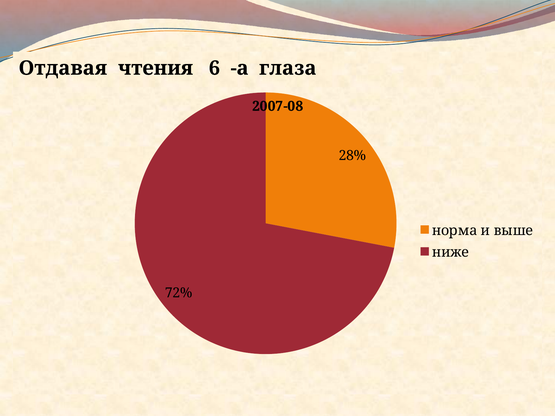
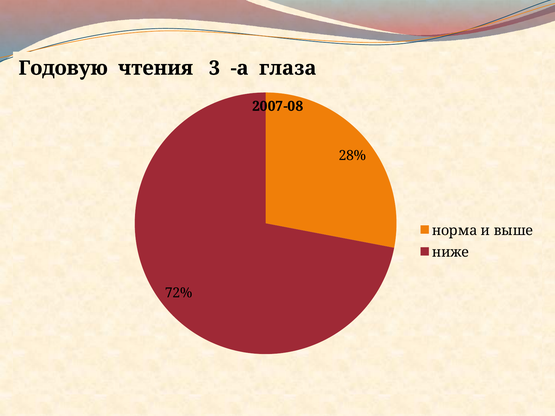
Отдавая: Отдавая -> Годовую
6: 6 -> 3
